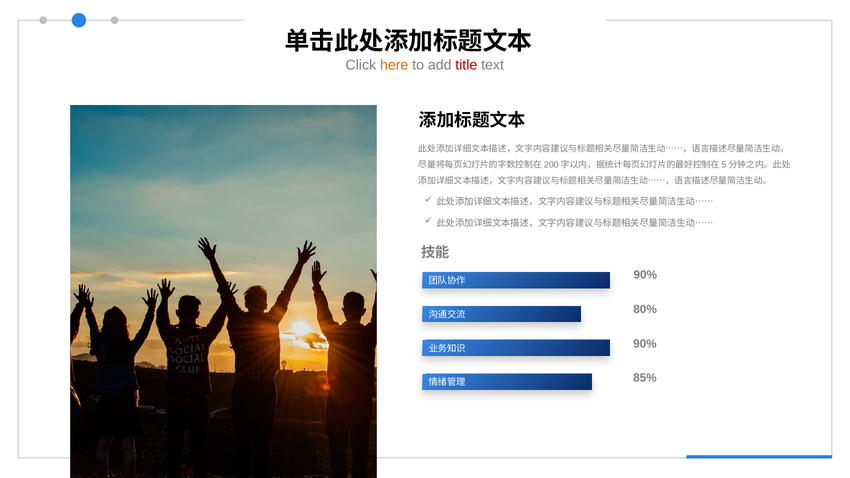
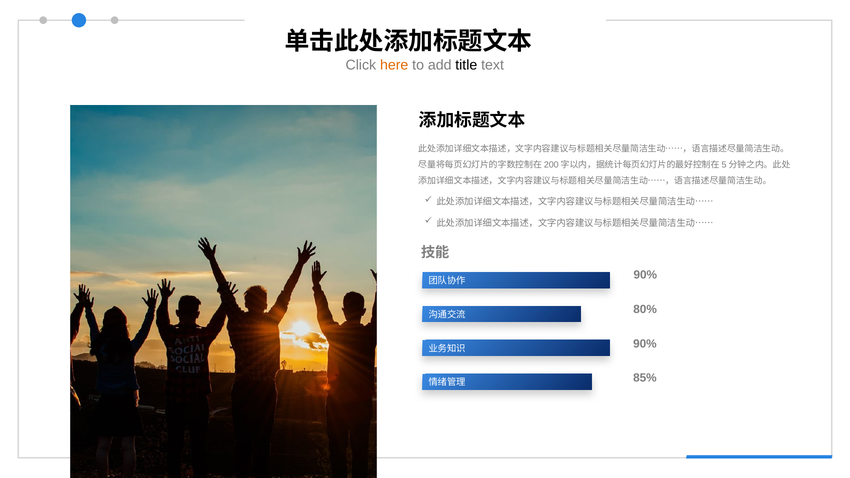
title colour: red -> black
